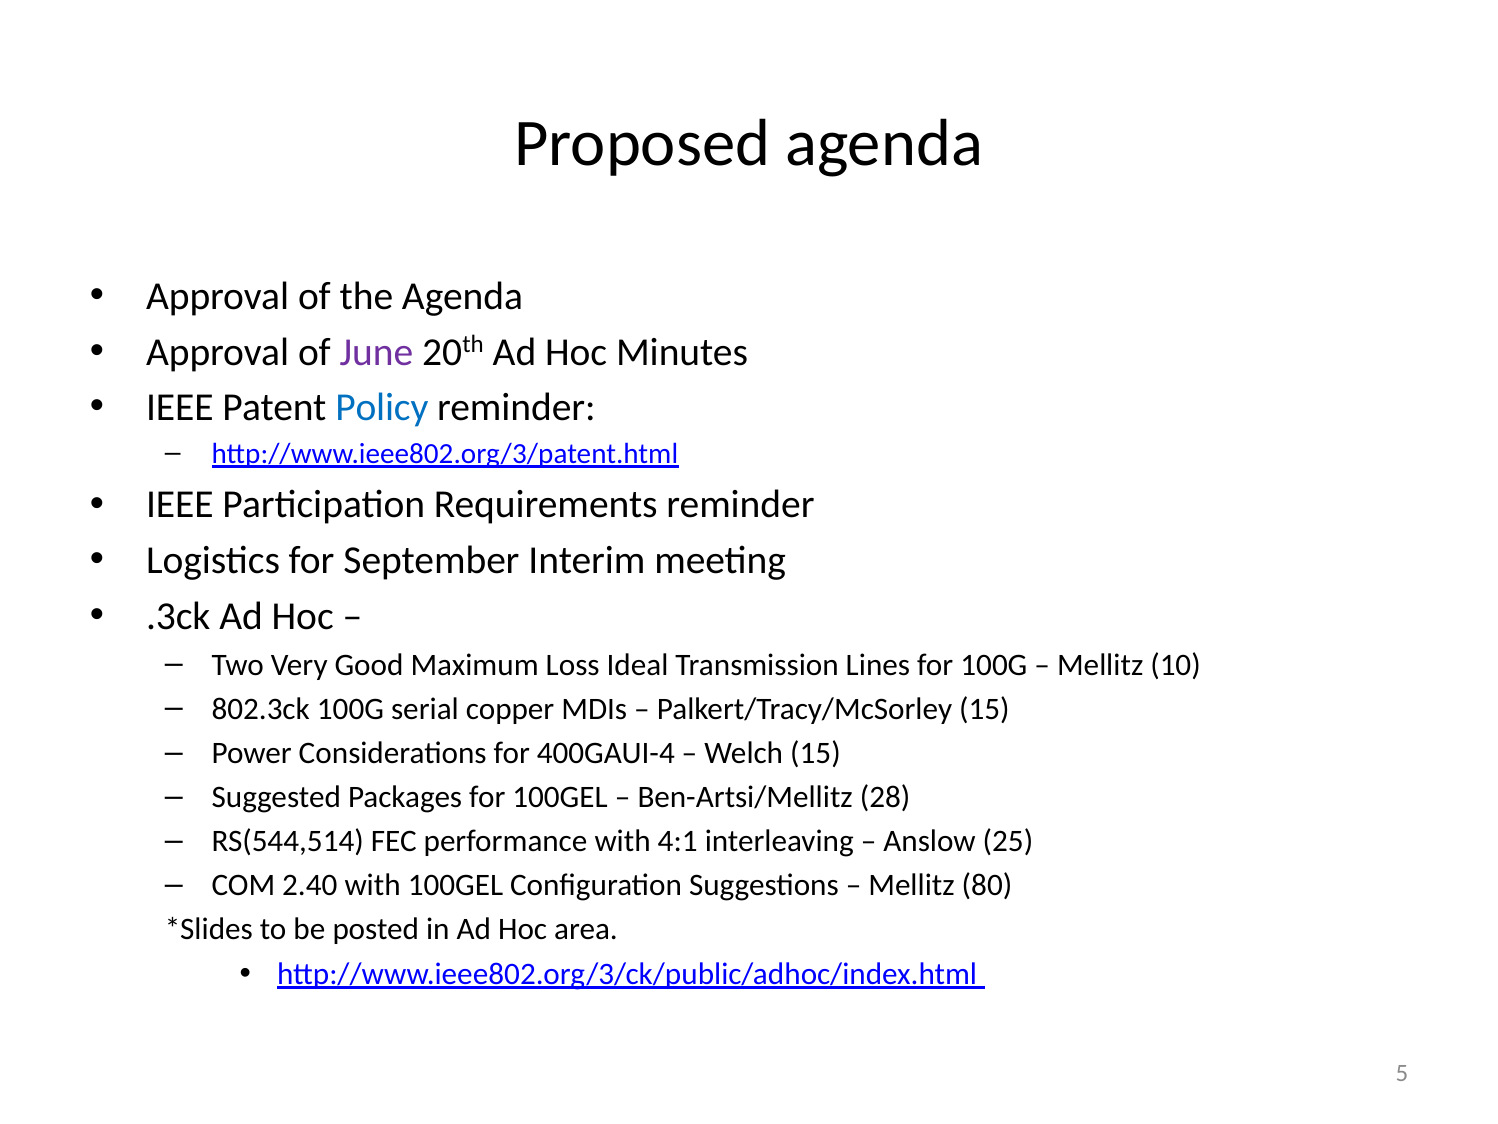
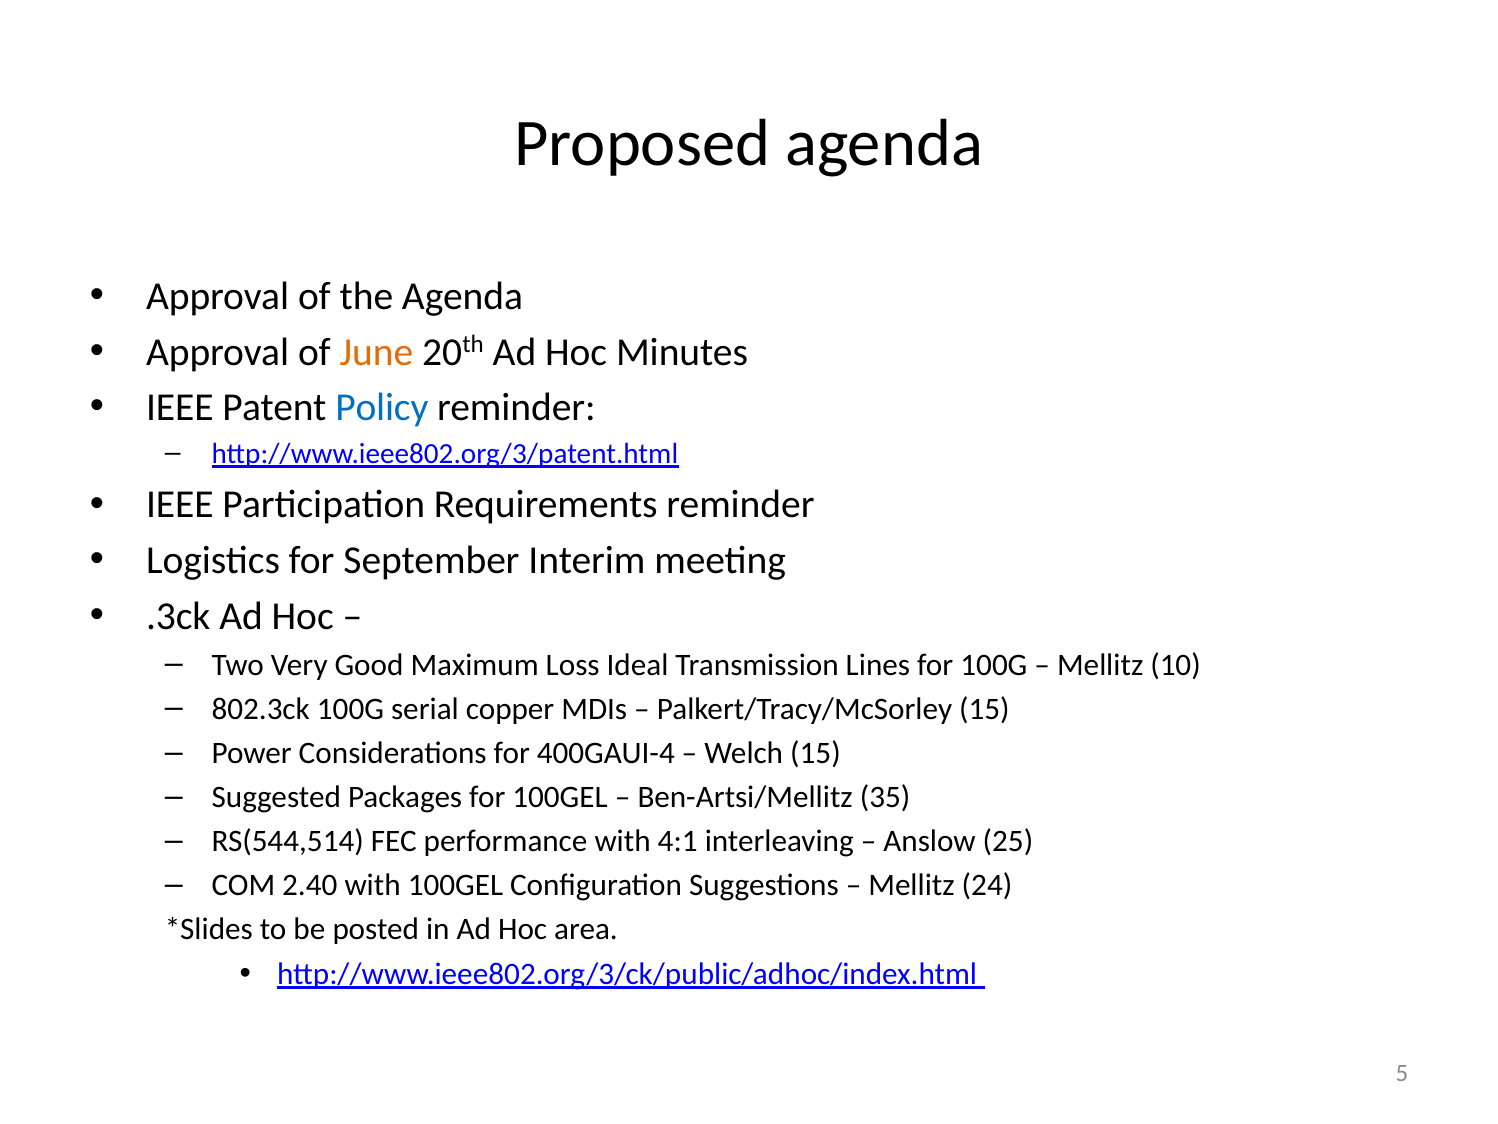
June colour: purple -> orange
28: 28 -> 35
80: 80 -> 24
